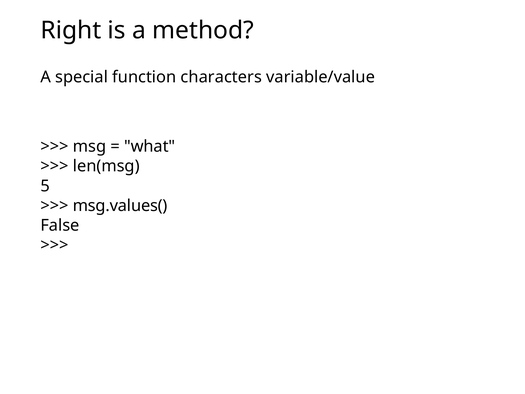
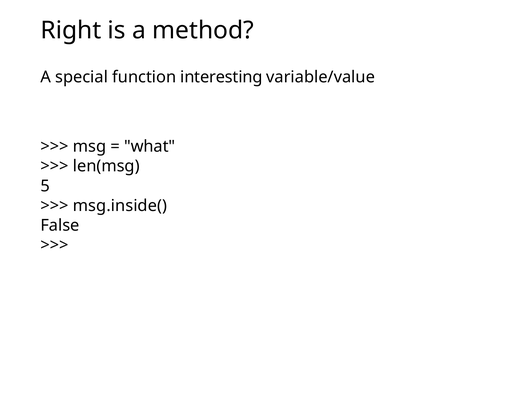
characters: characters -> interesting
msg.values(: msg.values( -> msg.inside(
